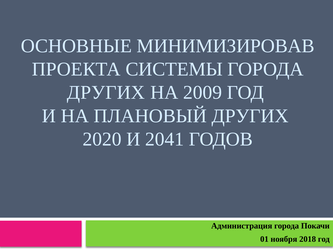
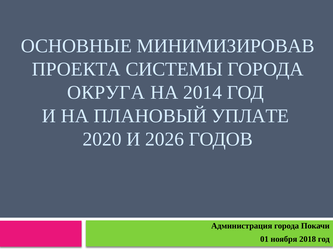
ДРУГИХ at (106, 92): ДРУГИХ -> ОКРУГА
2009: 2009 -> 2014
ПЛАНОВЫЙ ДРУГИХ: ДРУГИХ -> УПЛАТЕ
2041: 2041 -> 2026
